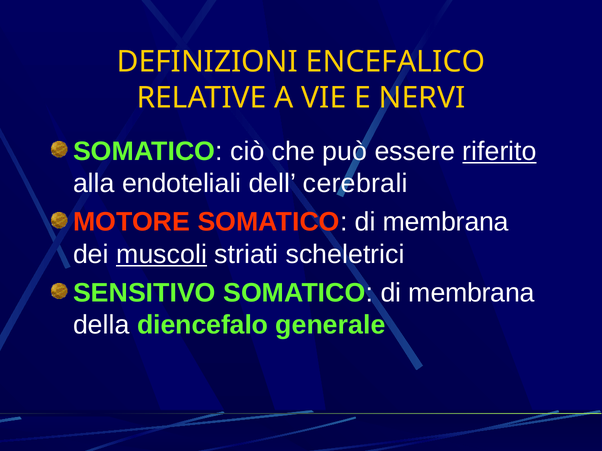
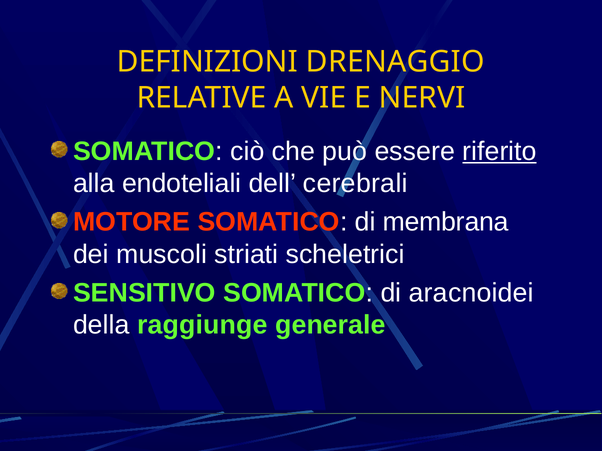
ENCEFALICO: ENCEFALICO -> DRENAGGIO
muscoli underline: present -> none
SENSITIVO SOMATICO di membrana: membrana -> aracnoidei
diencefalo: diencefalo -> raggiunge
